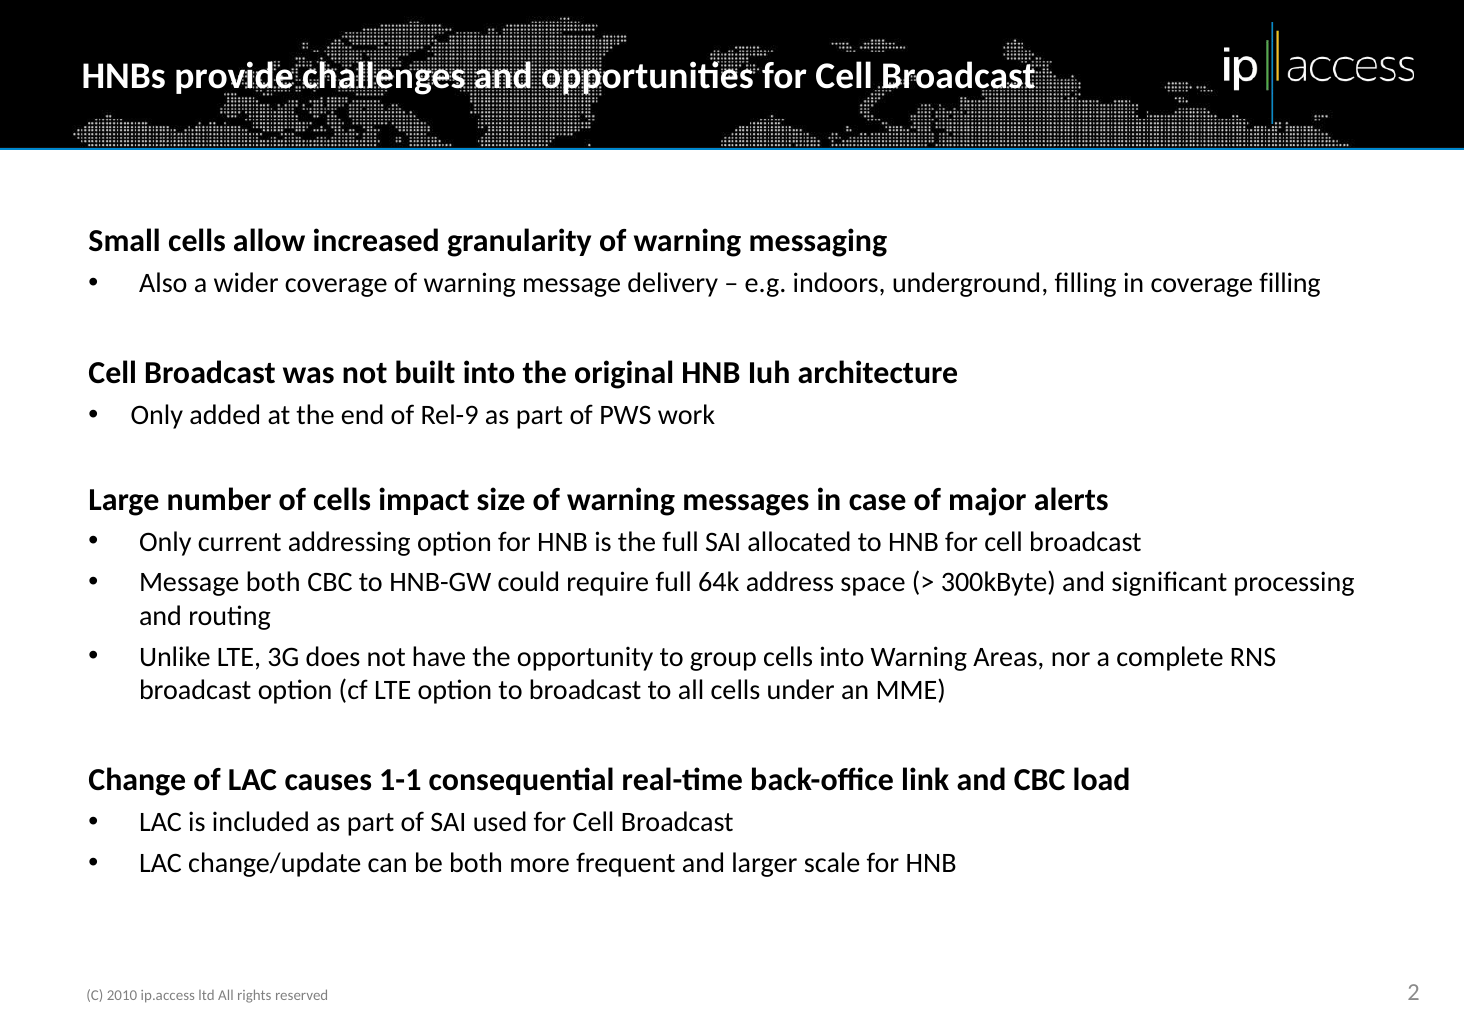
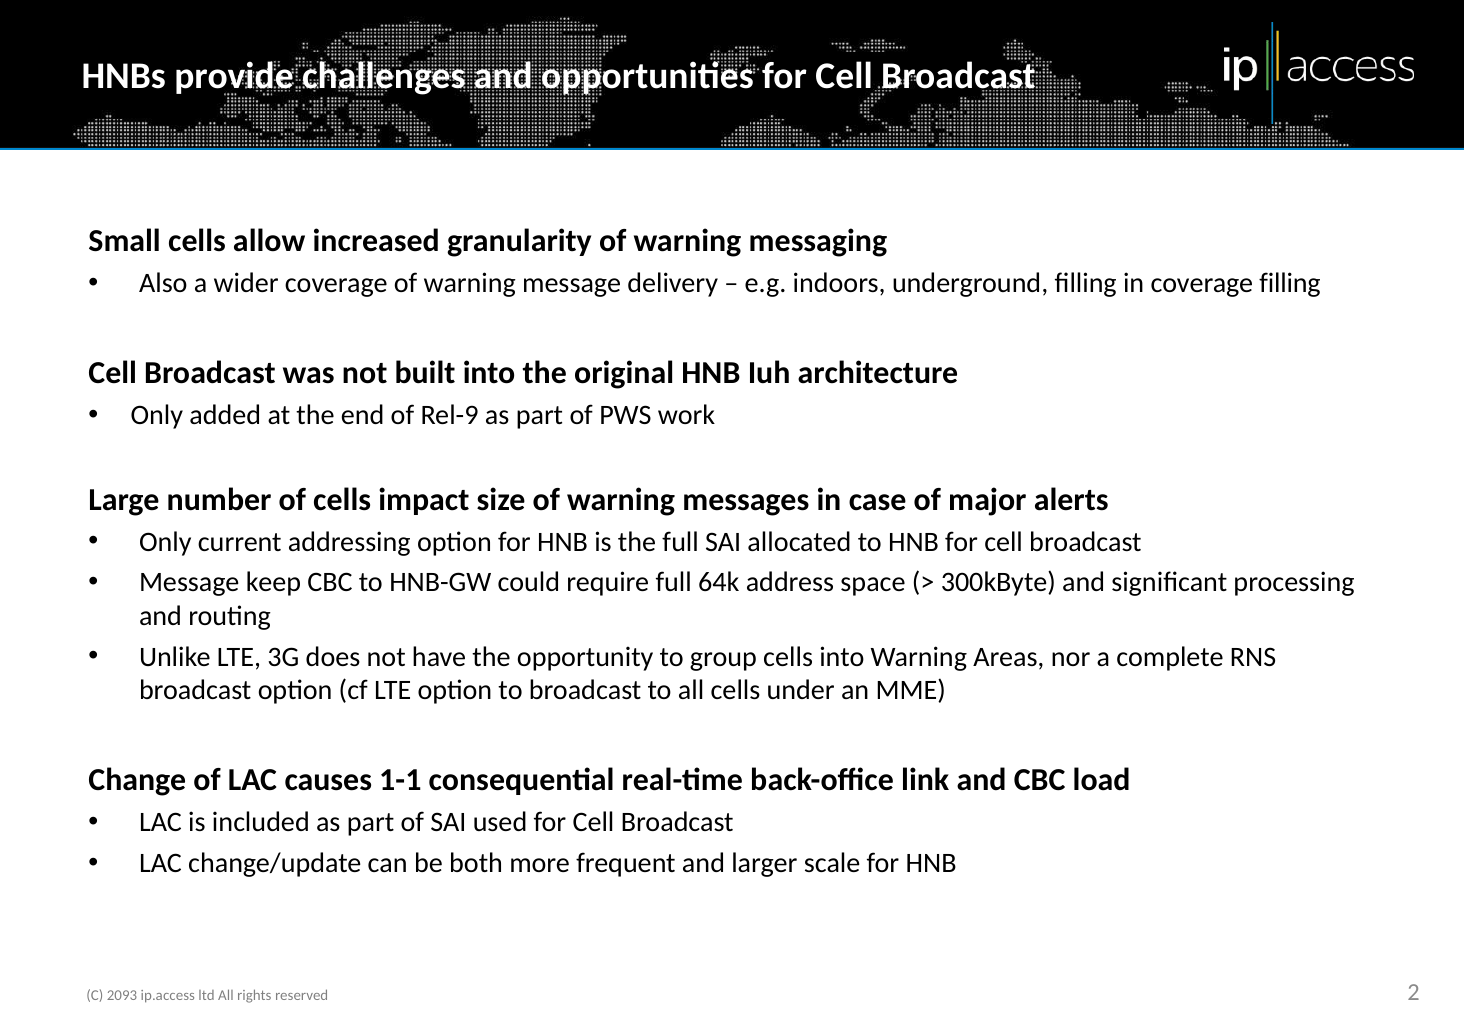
Message both: both -> keep
2010: 2010 -> 2093
